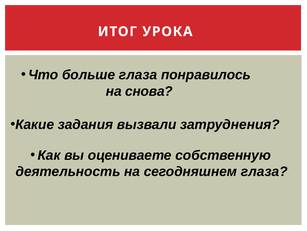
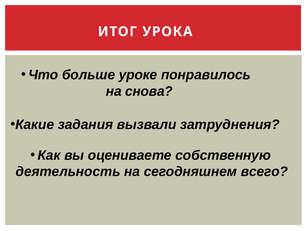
больше глаза: глаза -> уроке
сегодняшнем глаза: глаза -> всего
